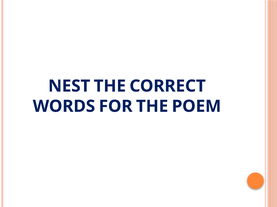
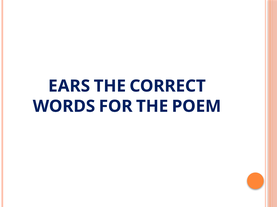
NEST: NEST -> EARS
